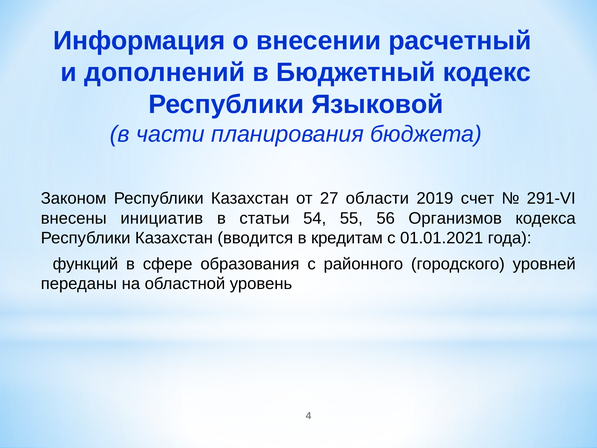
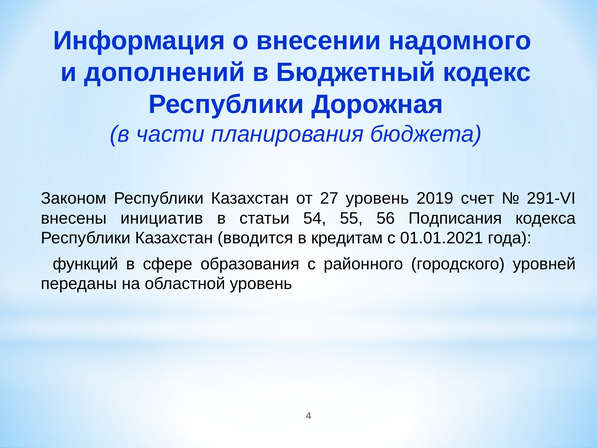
расчетный: расчетный -> надомного
Языковой: Языковой -> Дорожная
27 области: области -> уровень
Организмов: Организмов -> Подписания
